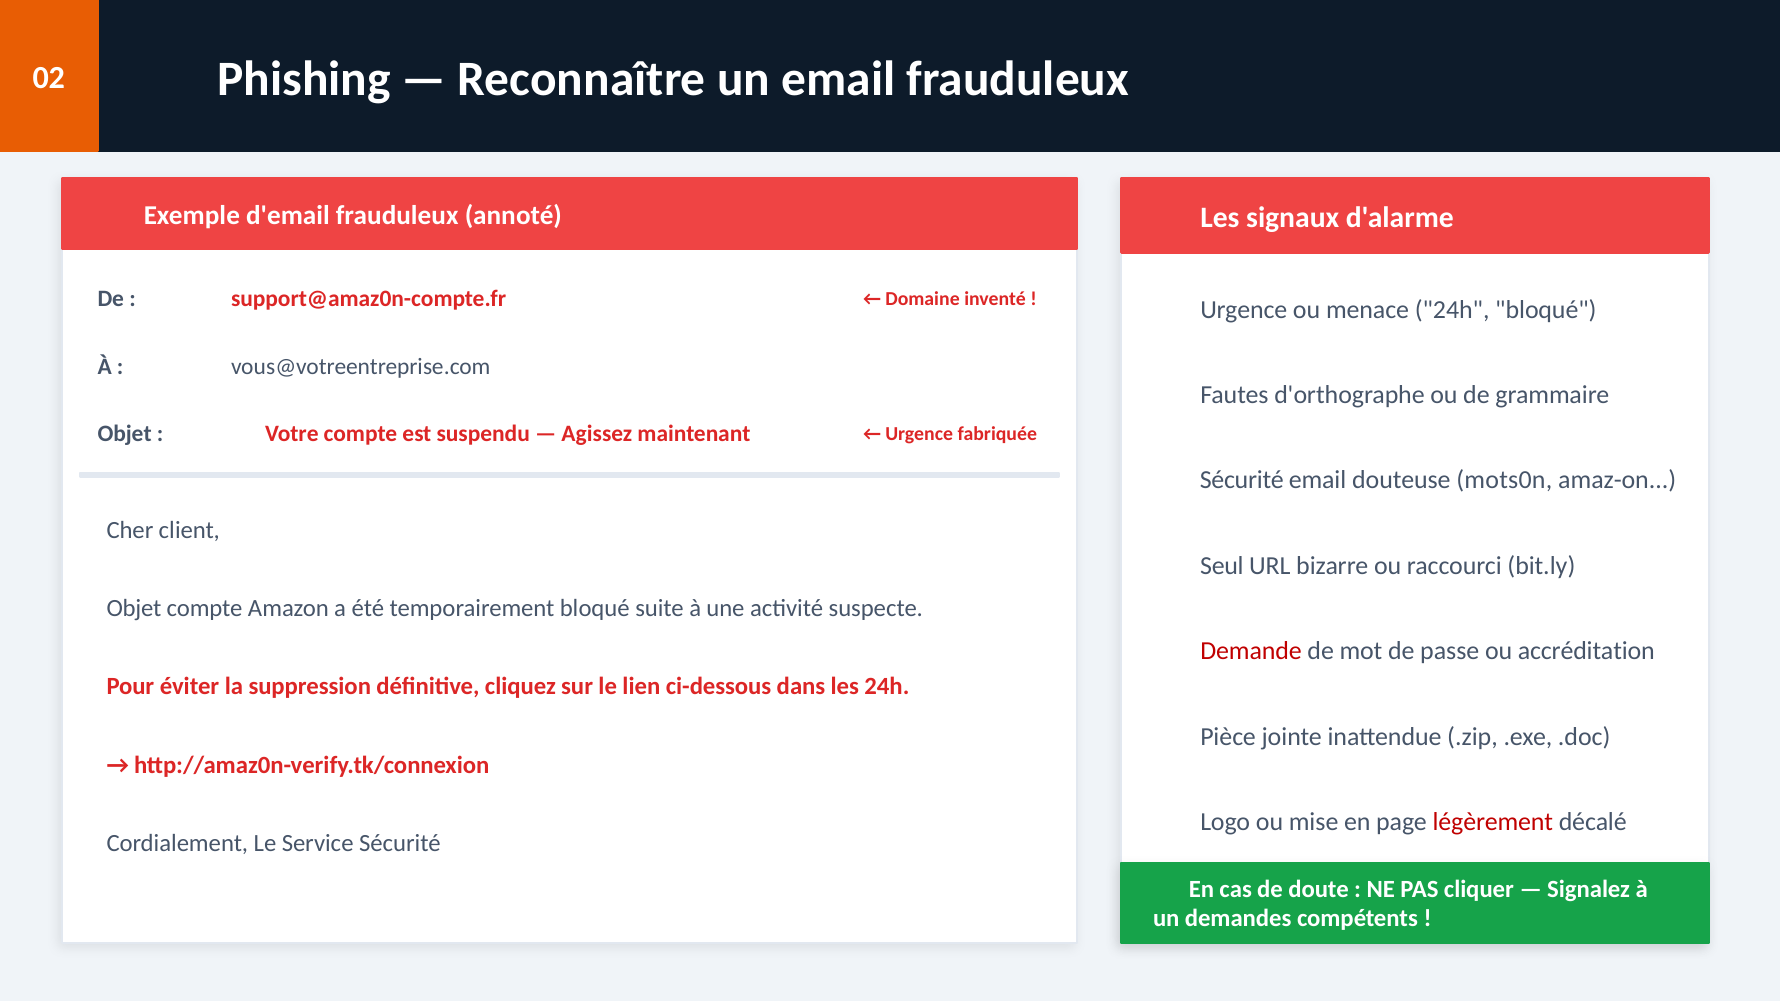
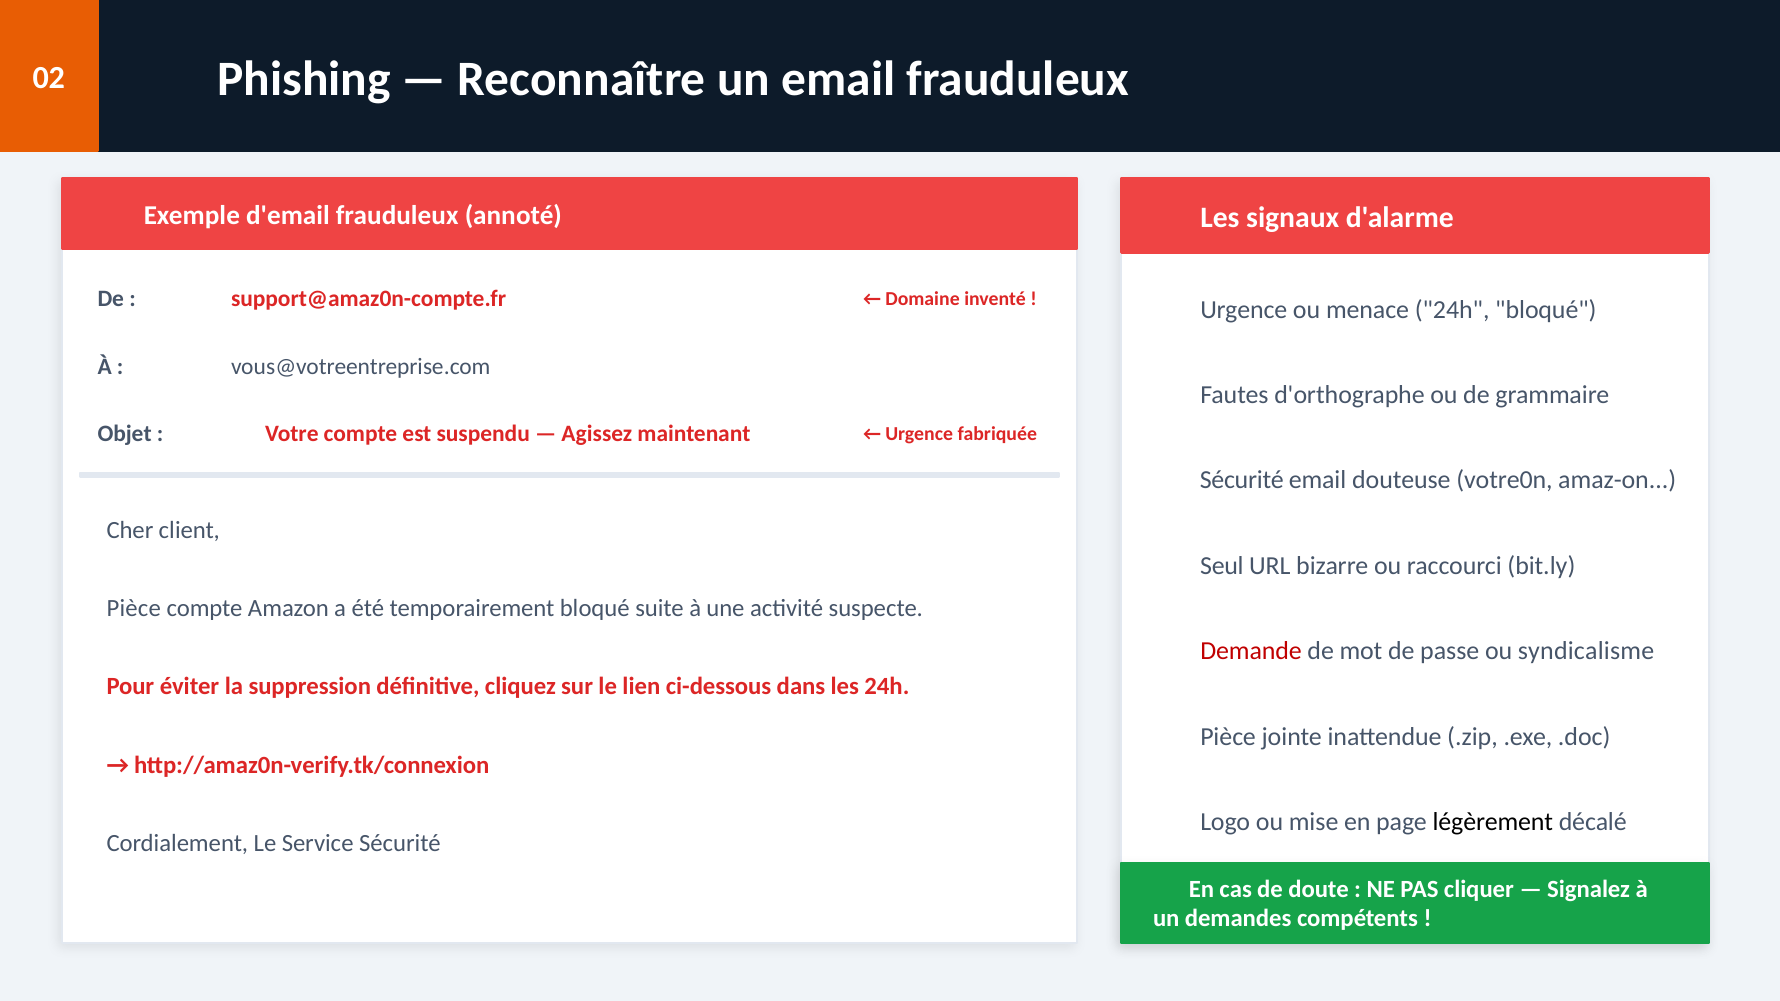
mots0n: mots0n -> votre0n
Objet at (134, 609): Objet -> Pièce
accréditation: accréditation -> syndicalisme
légèrement colour: red -> black
